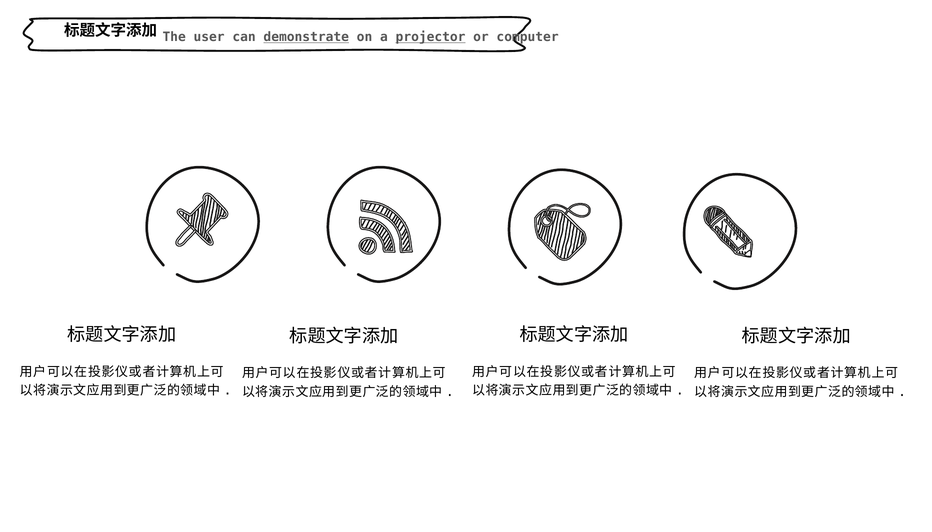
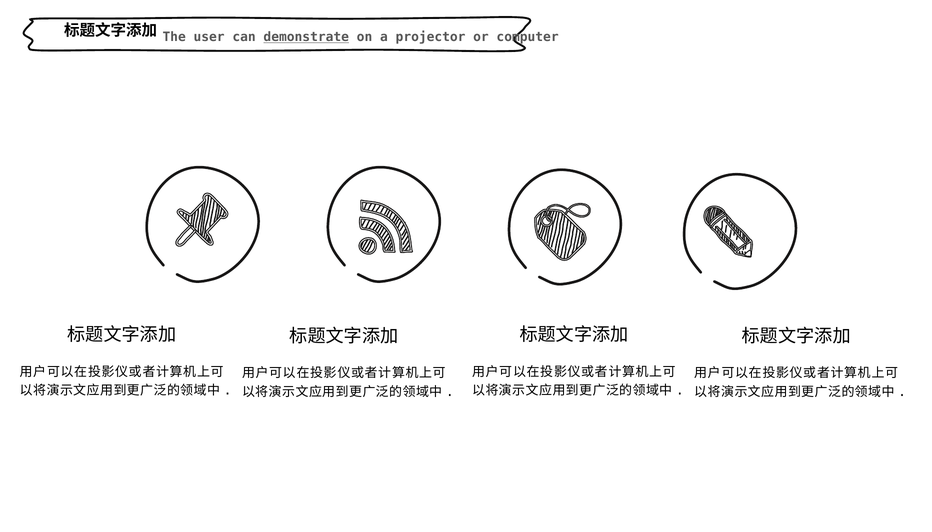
projector underline: present -> none
